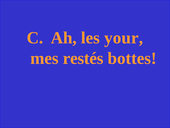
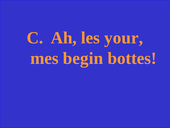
restés: restés -> begin
